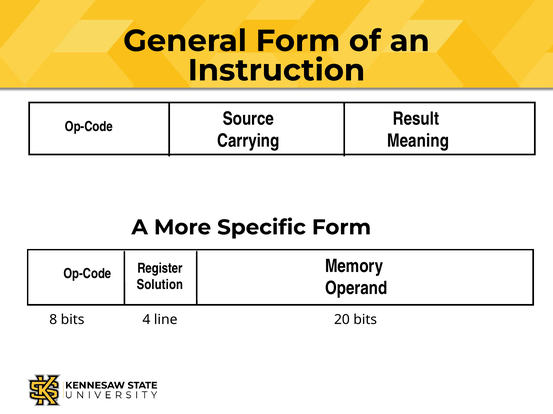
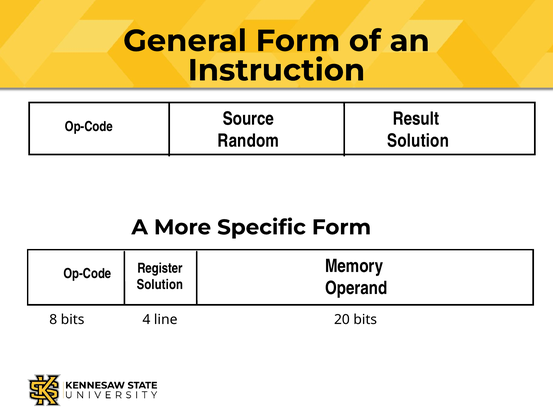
Carrying: Carrying -> Random
Meaning at (418, 141): Meaning -> Solution
